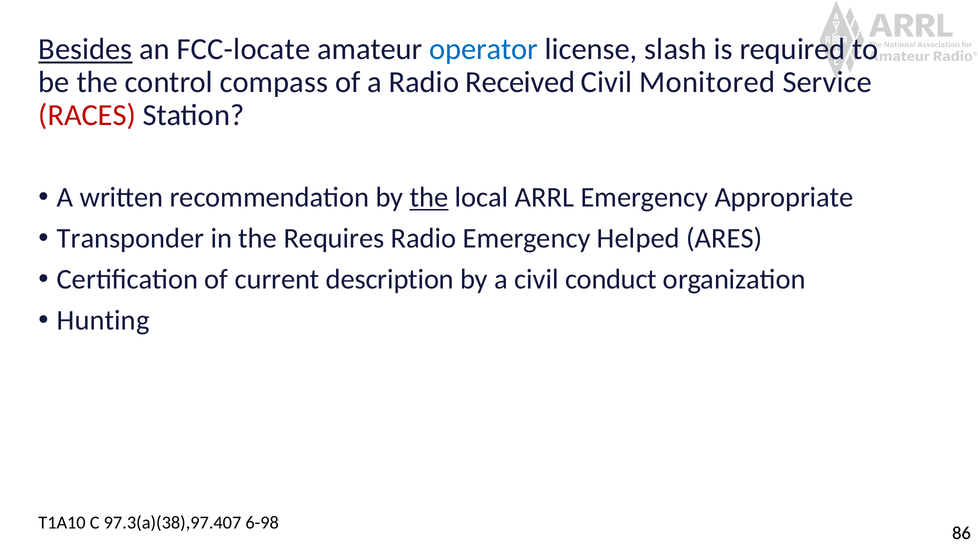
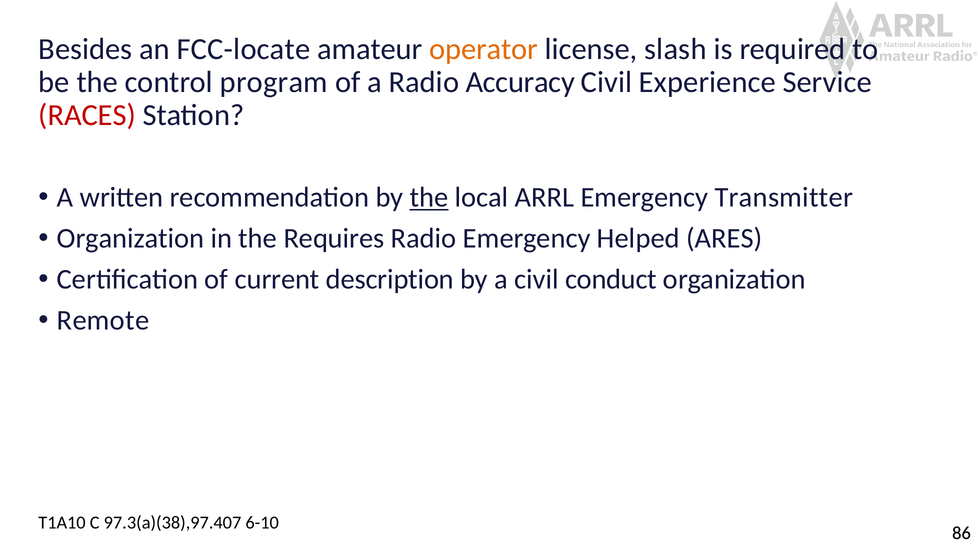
Besides underline: present -> none
operator colour: blue -> orange
compass: compass -> program
Received: Received -> Accuracy
Monitored: Monitored -> Experience
Appropriate: Appropriate -> Transmitter
Transponder at (130, 238): Transponder -> Organization
Hunting: Hunting -> Remote
6-98: 6-98 -> 6-10
